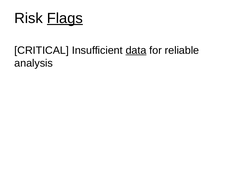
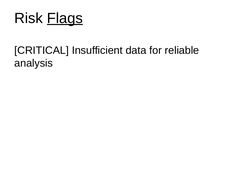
data underline: present -> none
